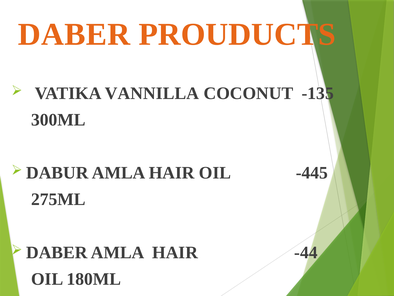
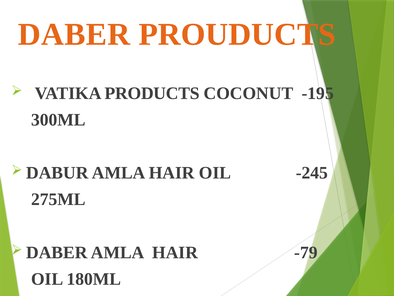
VANNILLA: VANNILLA -> PRODUCTS
-135: -135 -> -195
-445: -445 -> -245
-44: -44 -> -79
